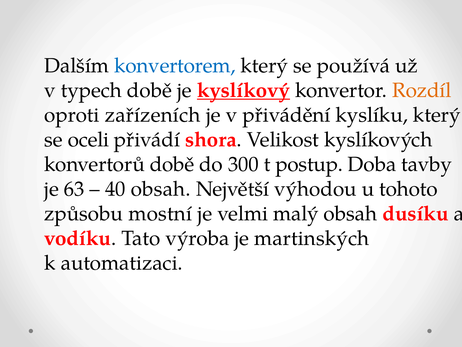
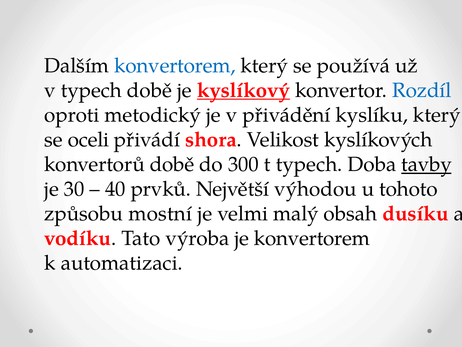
Rozdíl colour: orange -> blue
zařízeních: zařízeních -> metodický
t postup: postup -> typech
tavby underline: none -> present
63: 63 -> 30
40 obsah: obsah -> prvků
je martinských: martinských -> konvertorem
